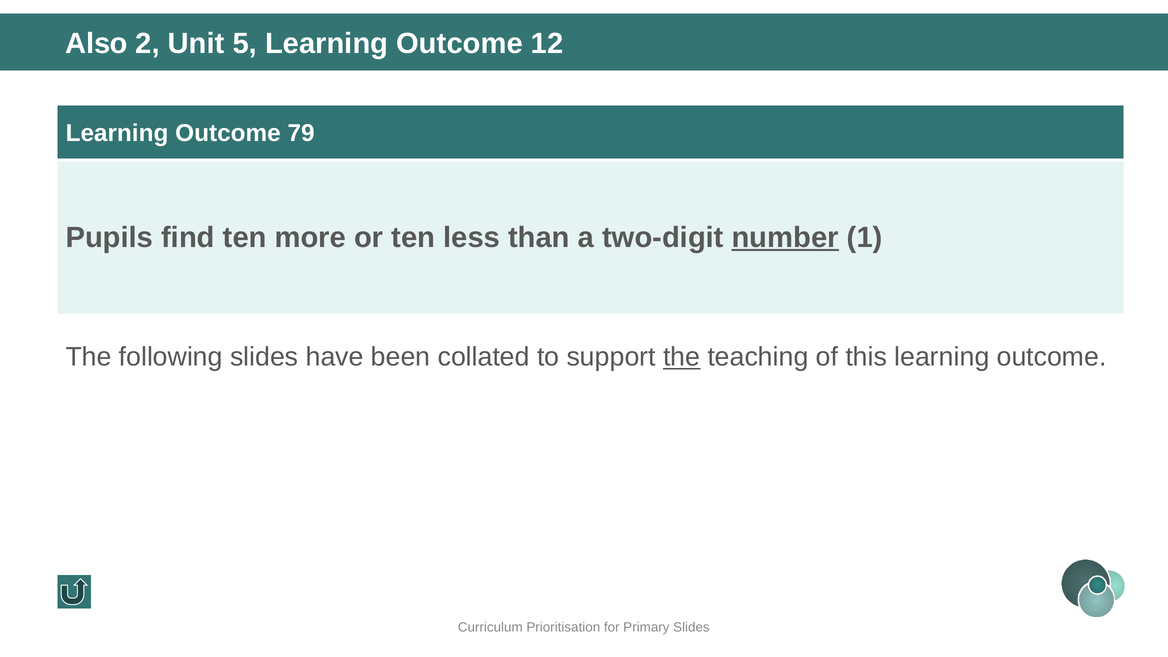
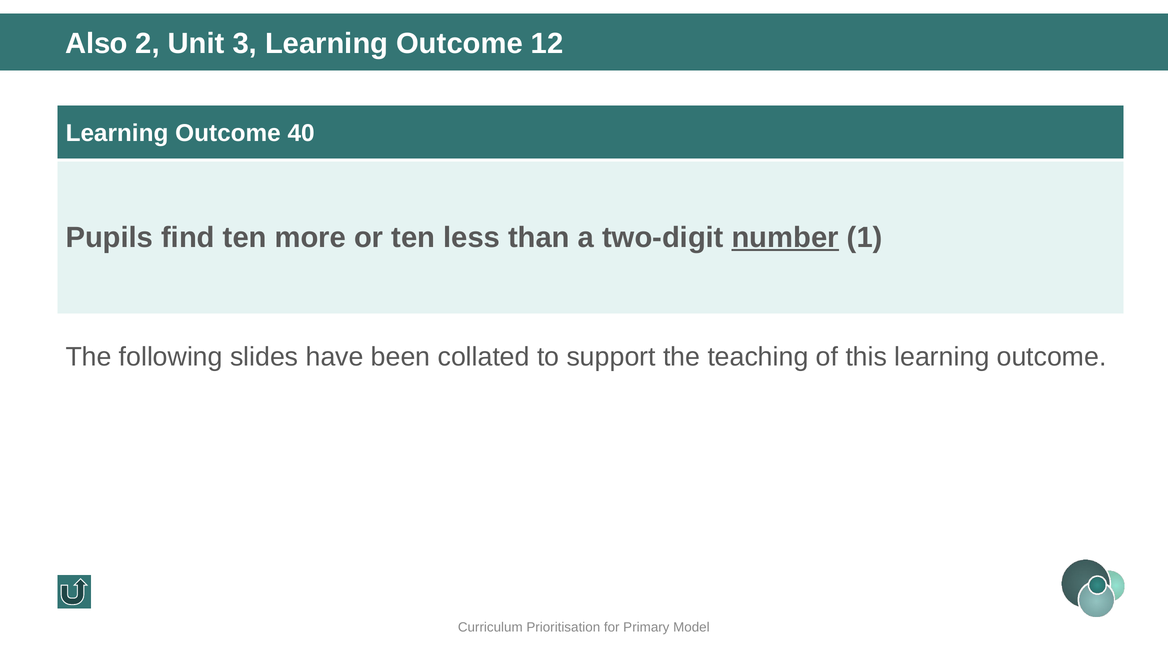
5: 5 -> 3
79: 79 -> 40
the at (682, 357) underline: present -> none
Primary Slides: Slides -> Model
